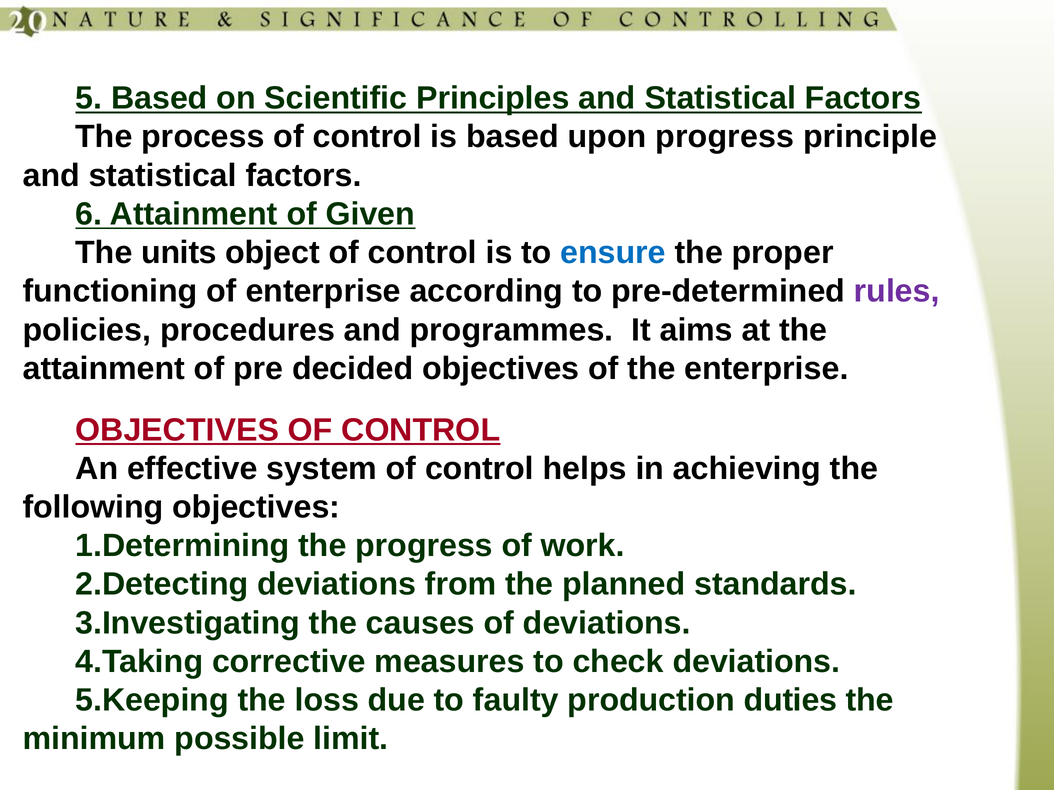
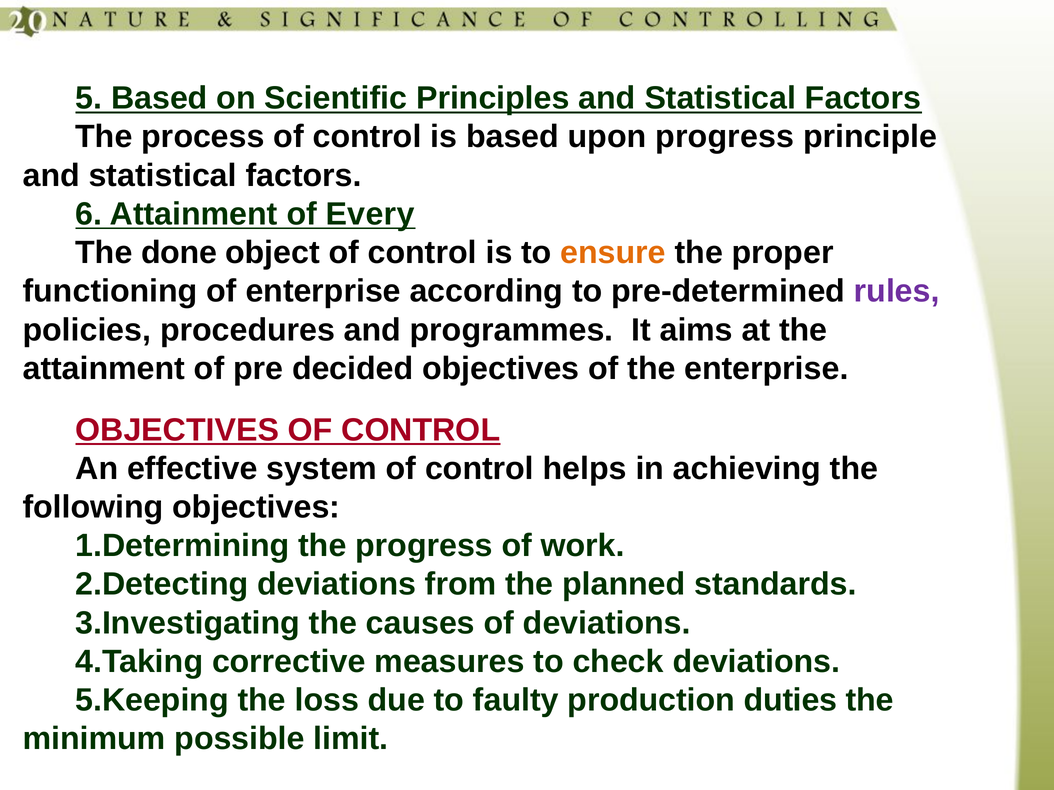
Given: Given -> Every
units: units -> done
ensure colour: blue -> orange
